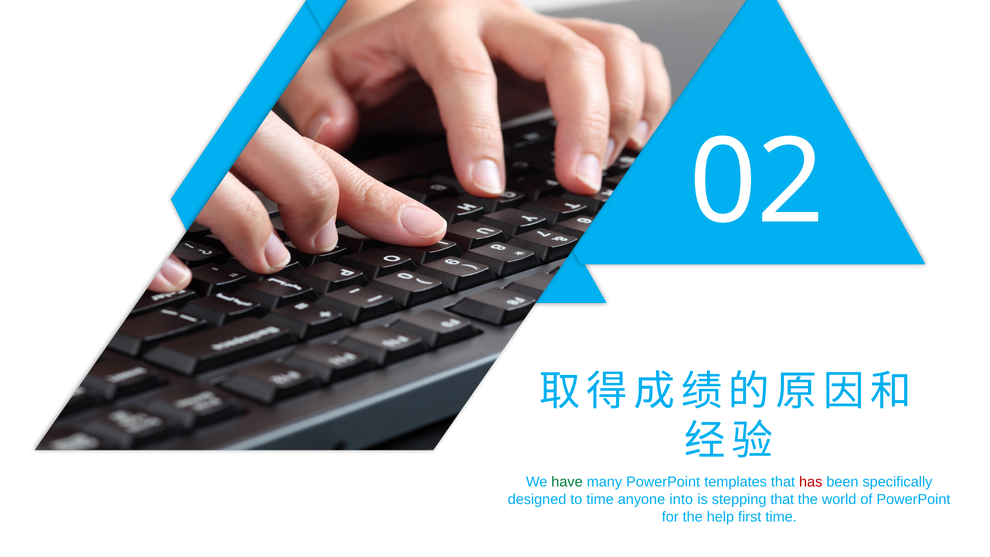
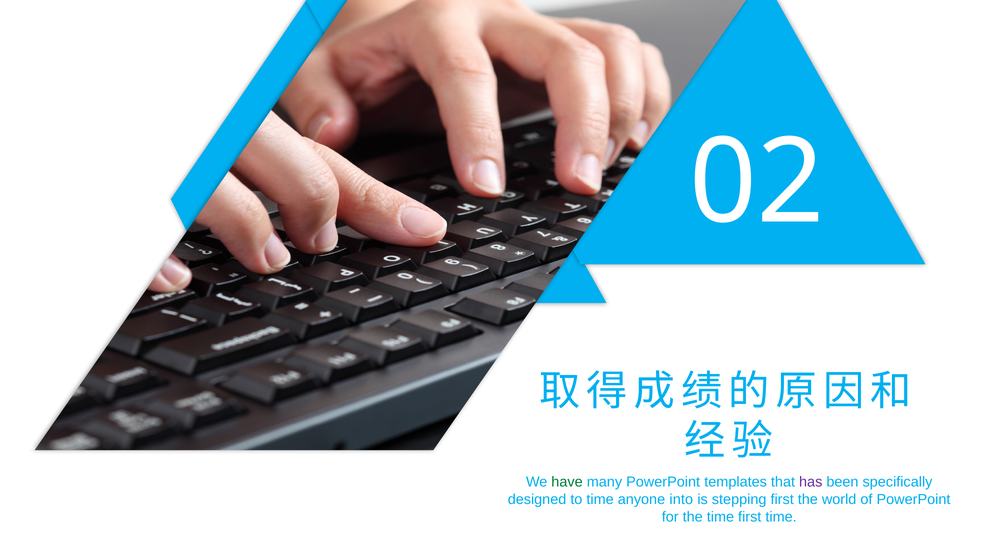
has colour: red -> purple
stepping that: that -> first
the help: help -> time
